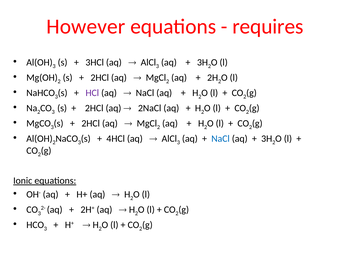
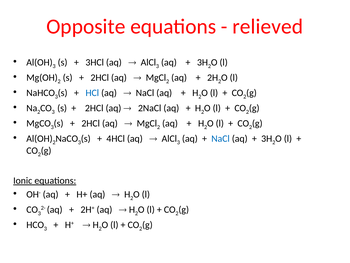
However: However -> Opposite
requires: requires -> relieved
HCl colour: purple -> blue
